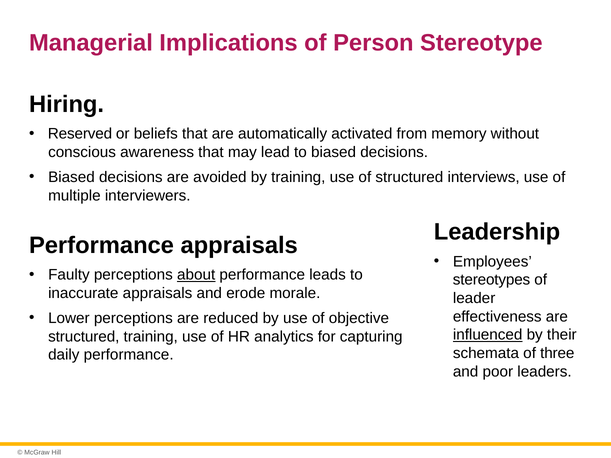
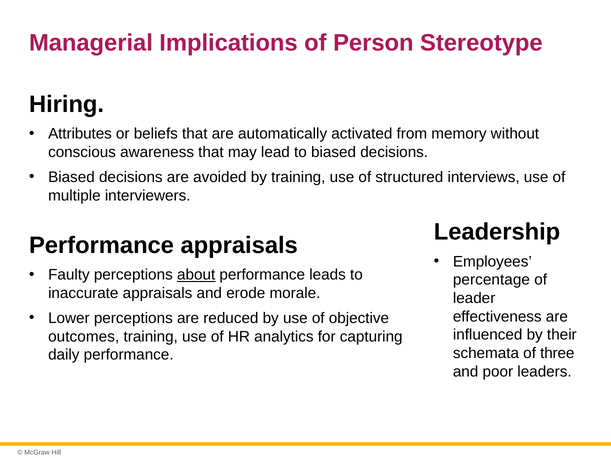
Reserved: Reserved -> Attributes
stereotypes: stereotypes -> percentage
influenced underline: present -> none
structured at (84, 337): structured -> outcomes
